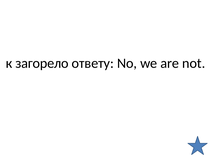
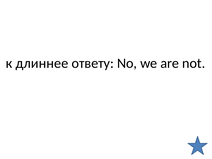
загорело: загорело -> длиннее
